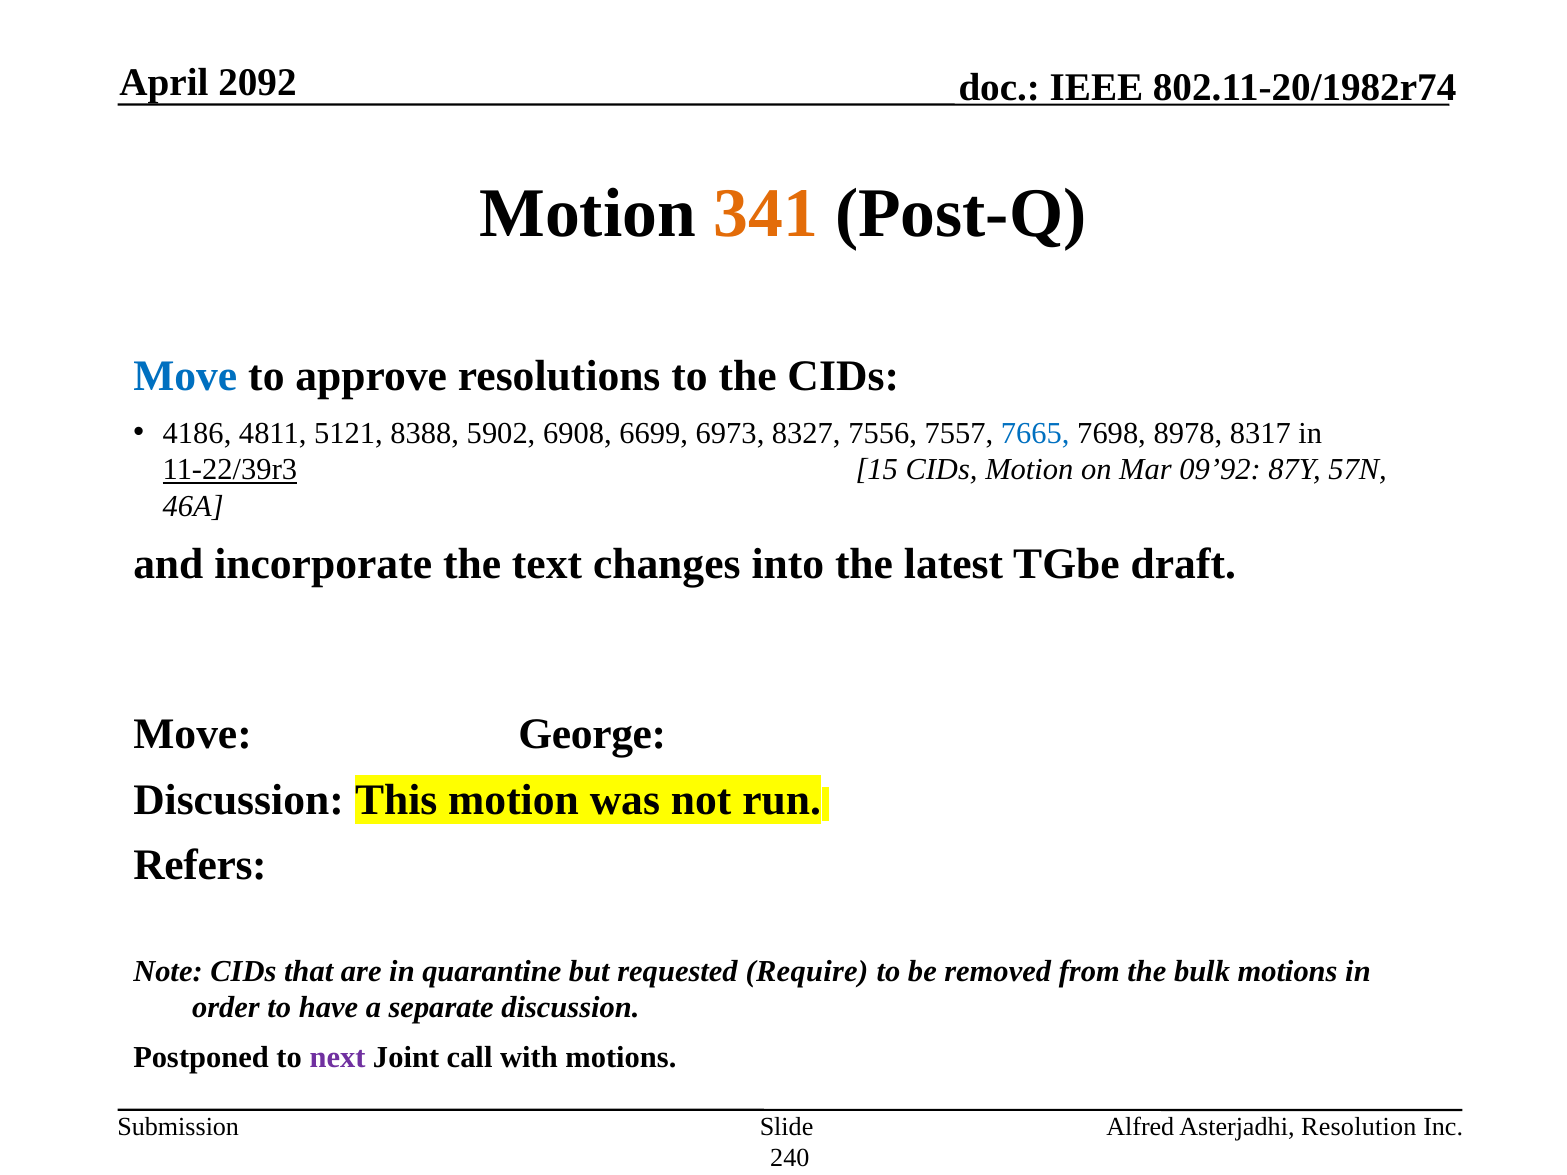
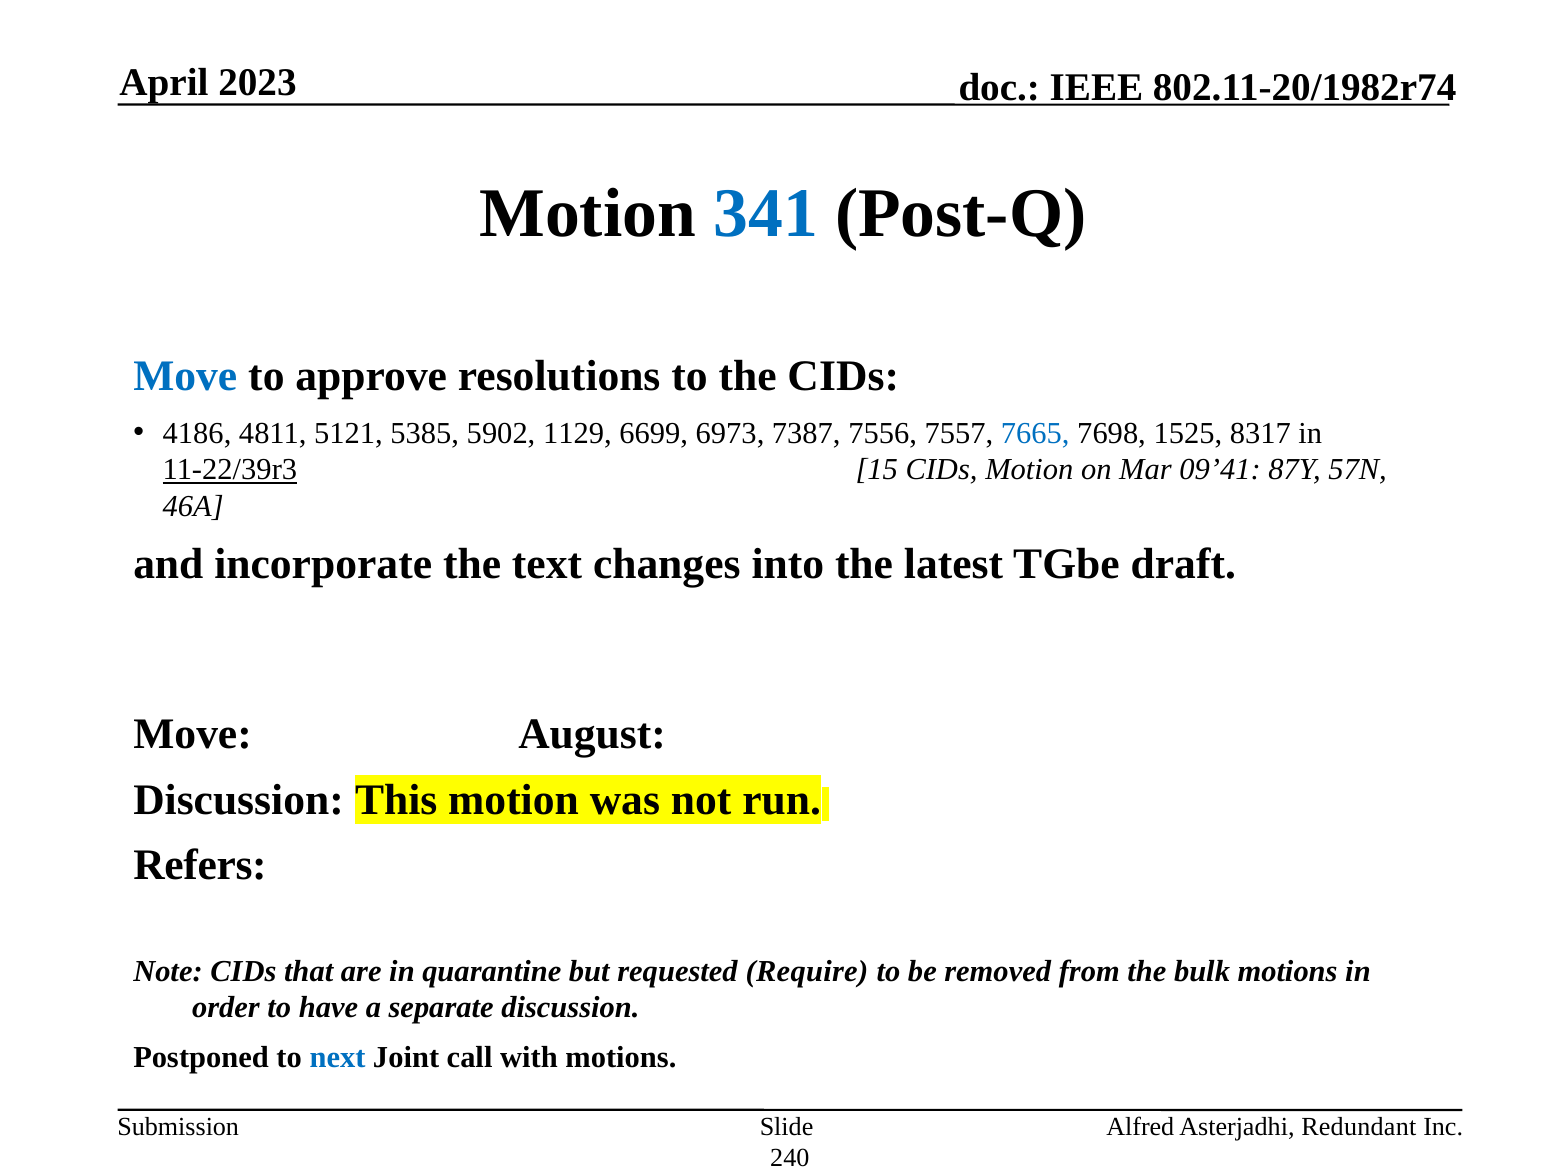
2092: 2092 -> 2023
341 colour: orange -> blue
8388: 8388 -> 5385
6908: 6908 -> 1129
8327: 8327 -> 7387
8978: 8978 -> 1525
09’92: 09’92 -> 09’41
George: George -> August
next colour: purple -> blue
Resolution: Resolution -> Redundant
